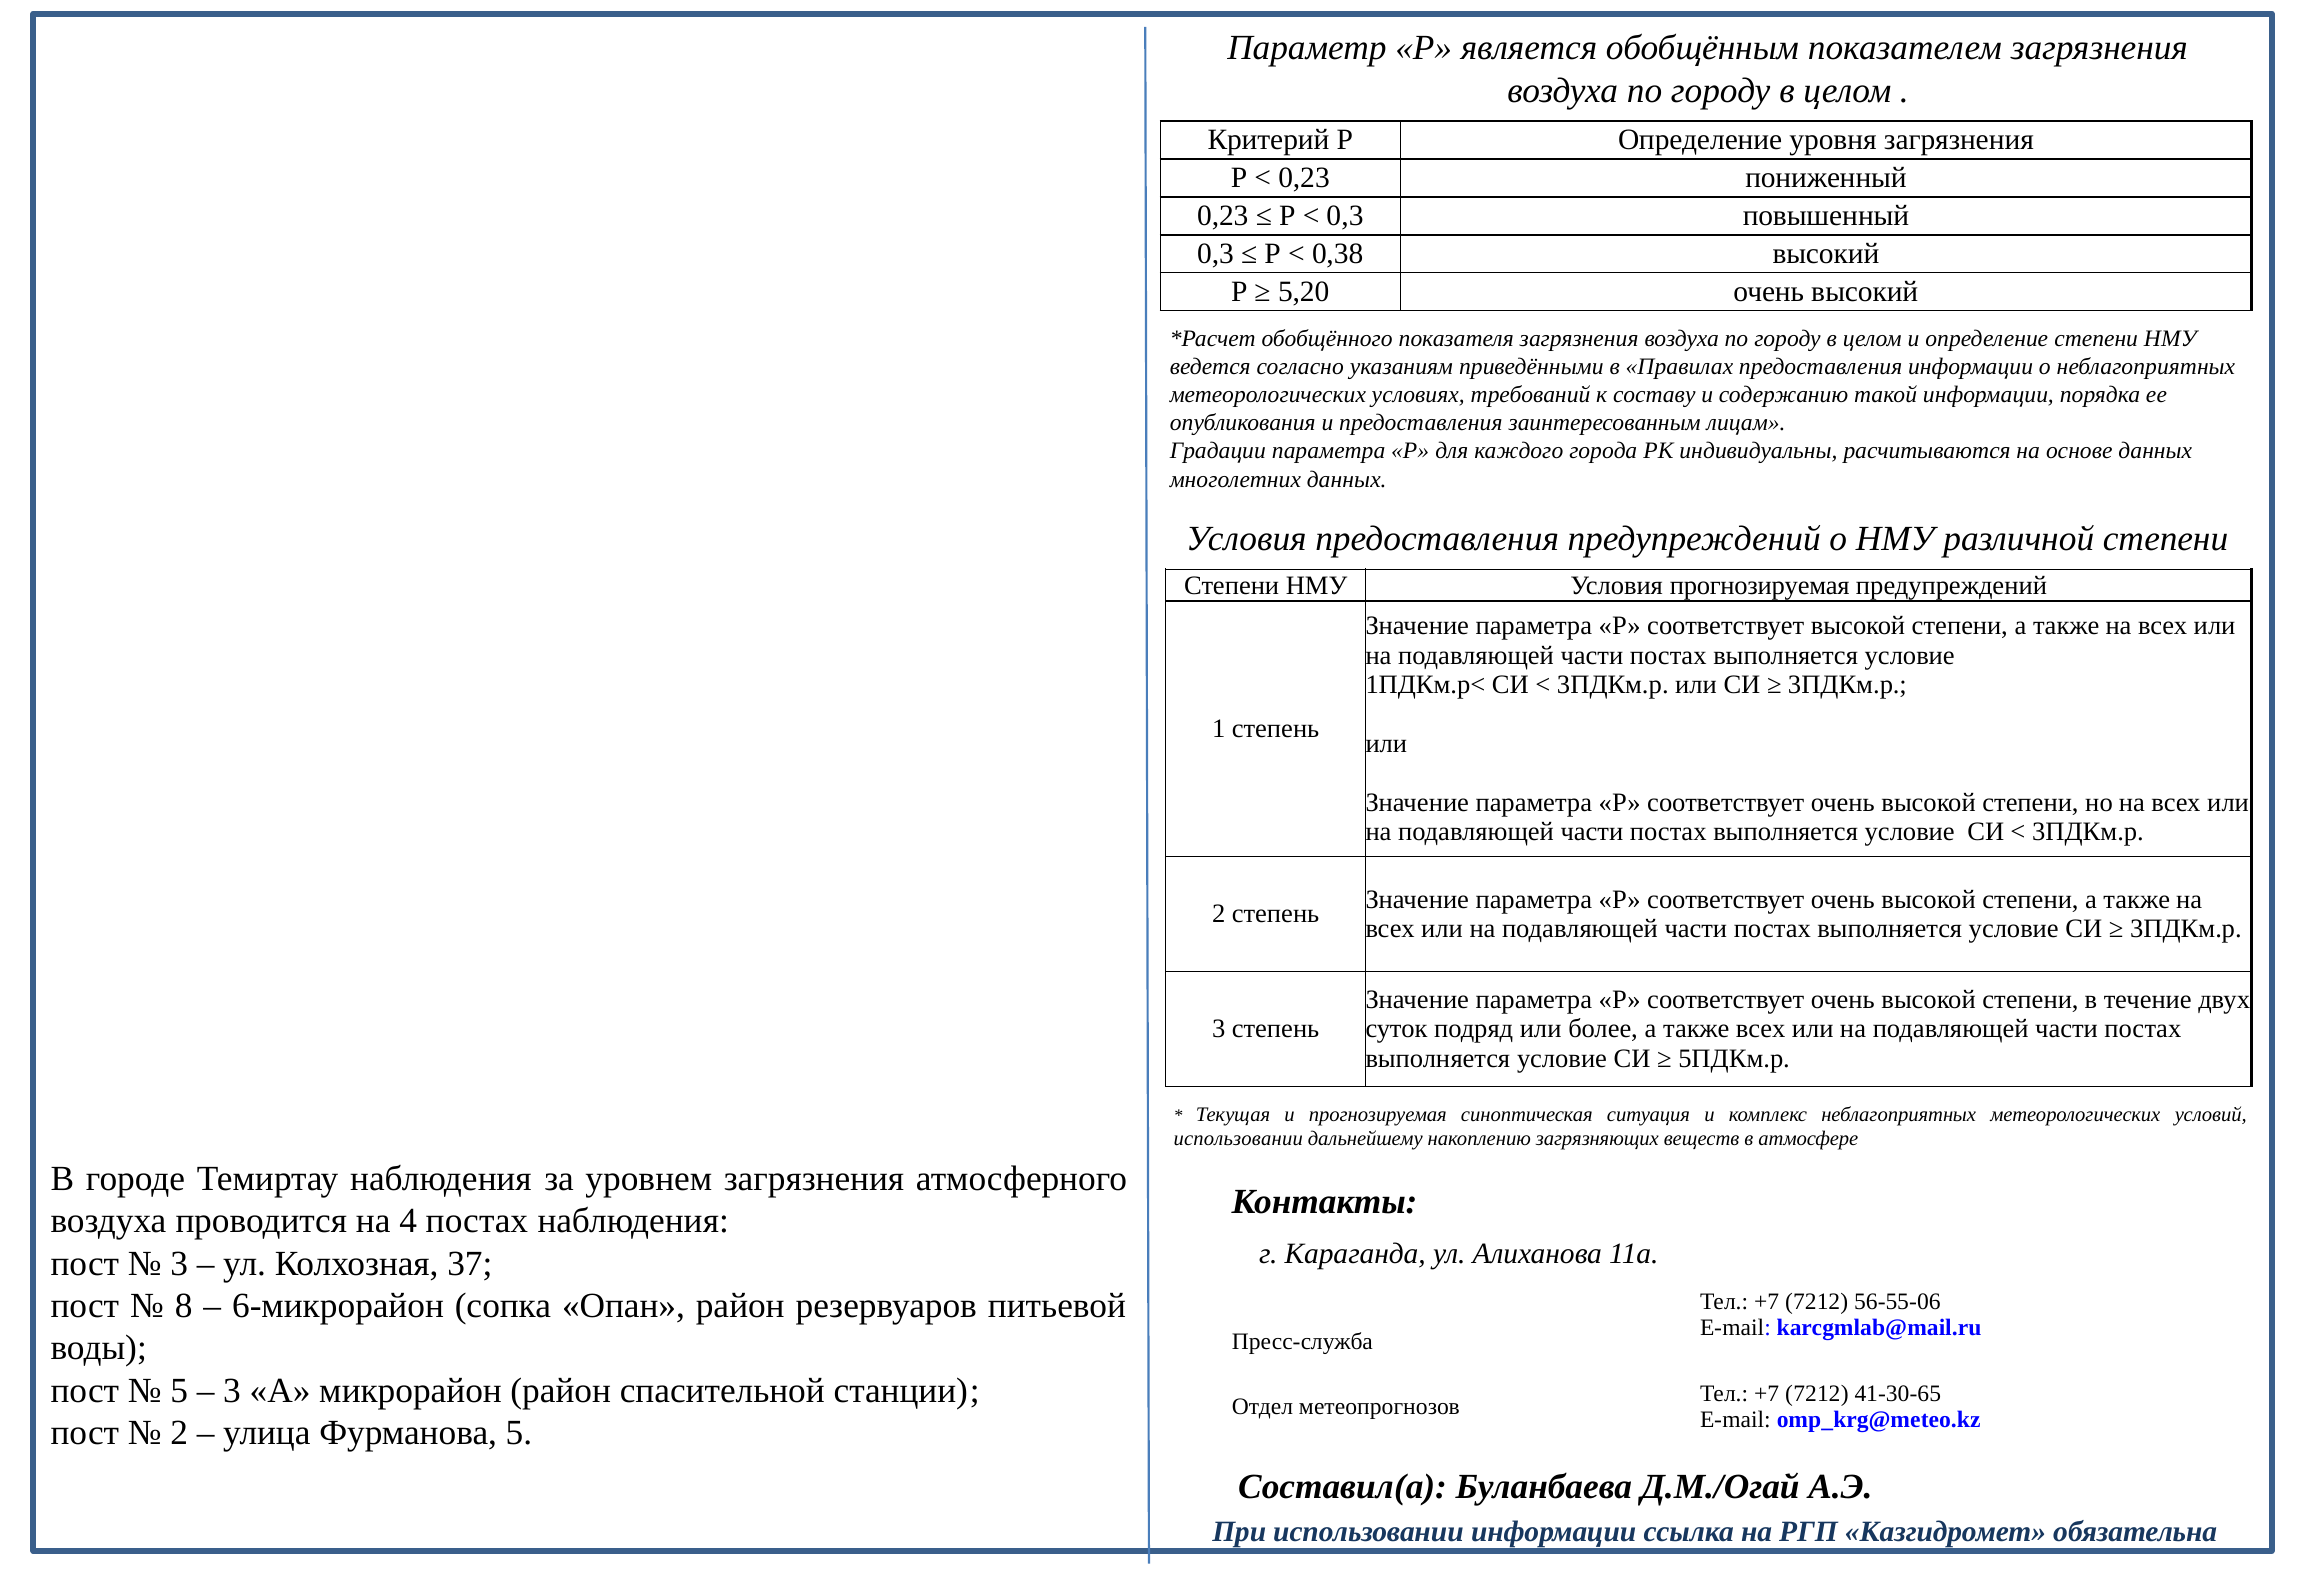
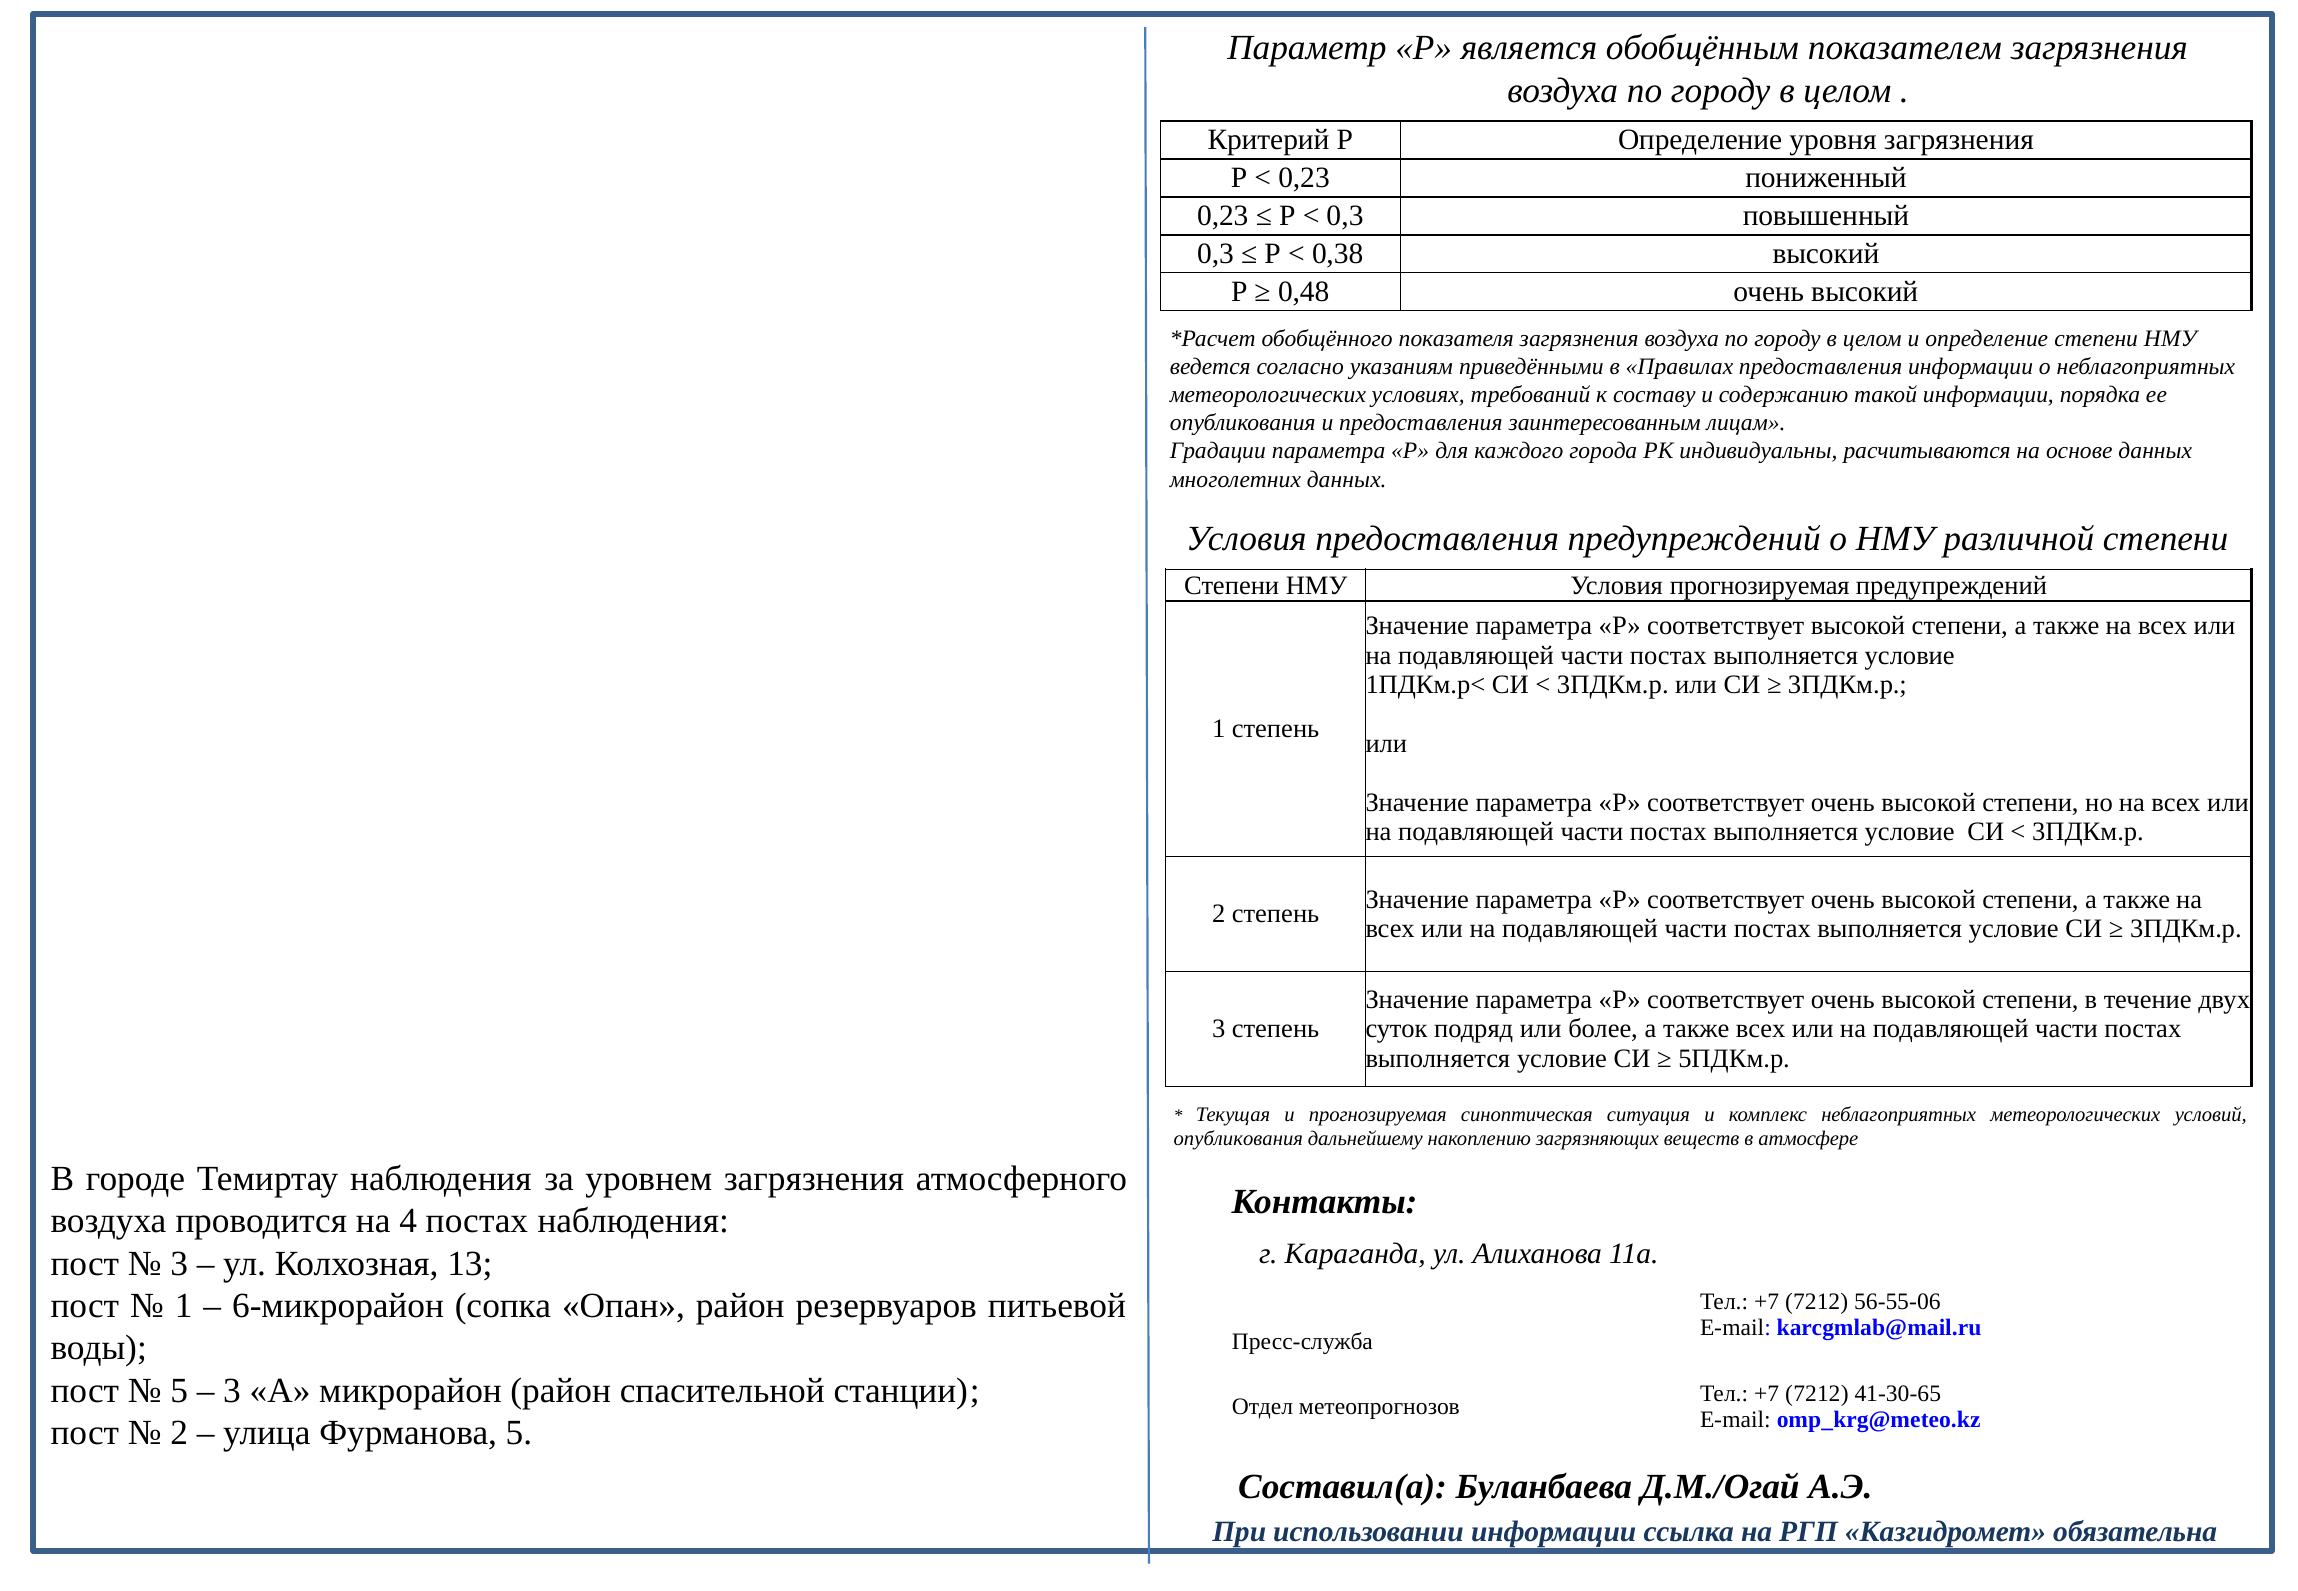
5,20: 5,20 -> 0,48
использовании at (1238, 1139): использовании -> опубликования
37: 37 -> 13
8 at (184, 1306): 8 -> 1
